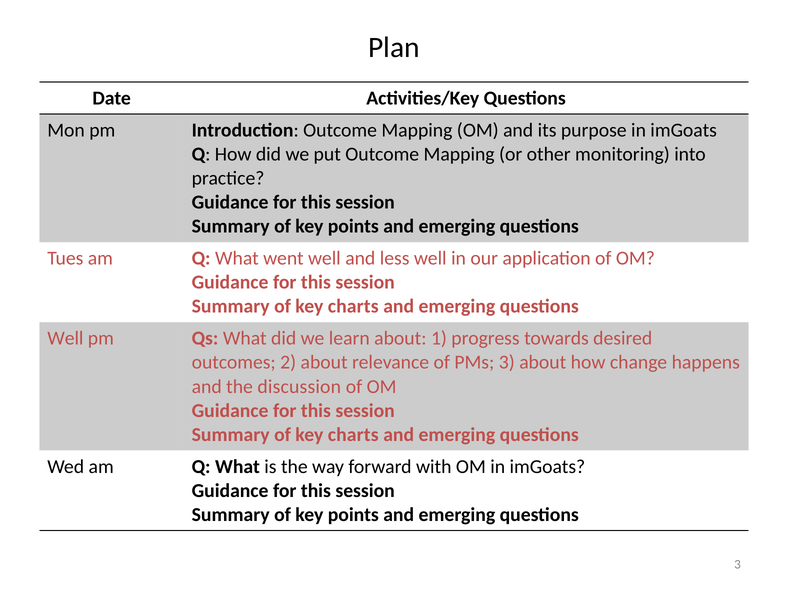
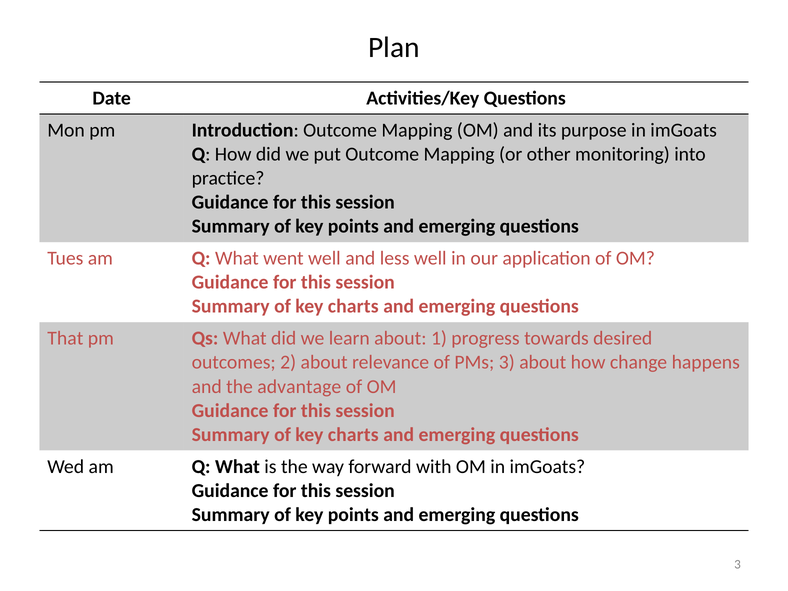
Well at (65, 338): Well -> That
discussion: discussion -> advantage
